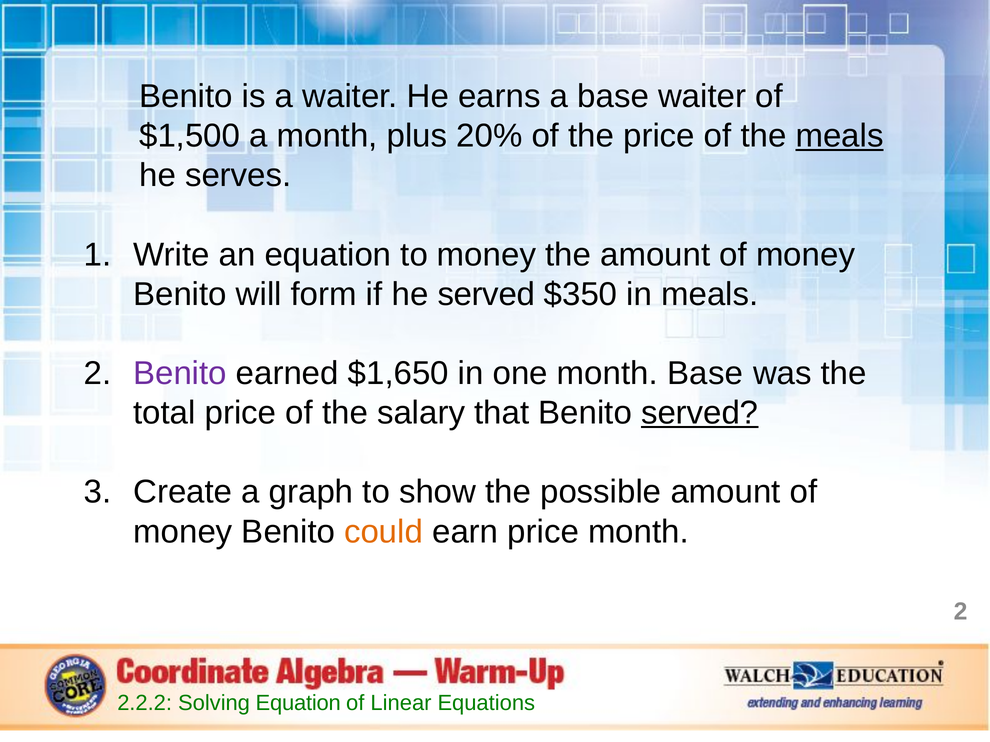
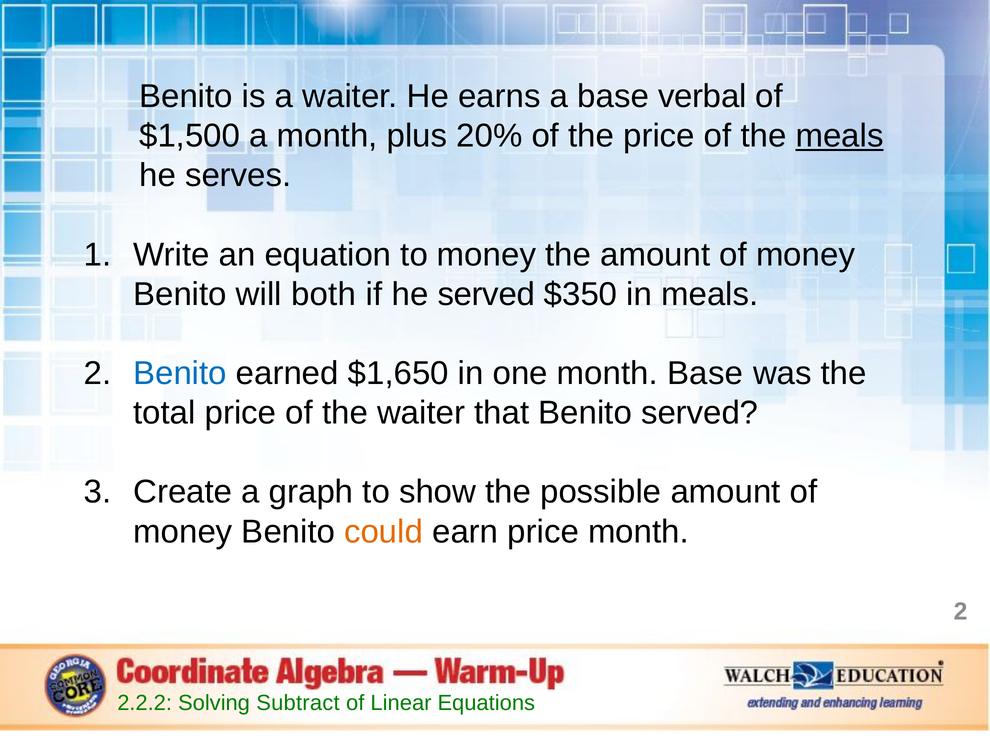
base waiter: waiter -> verbal
form: form -> both
Benito at (180, 374) colour: purple -> blue
the salary: salary -> waiter
served at (700, 413) underline: present -> none
Solving Equation: Equation -> Subtract
